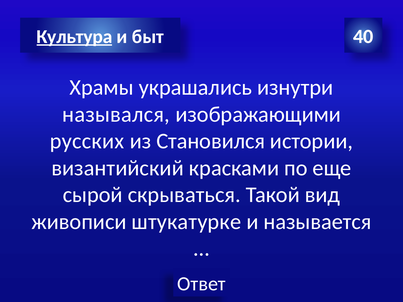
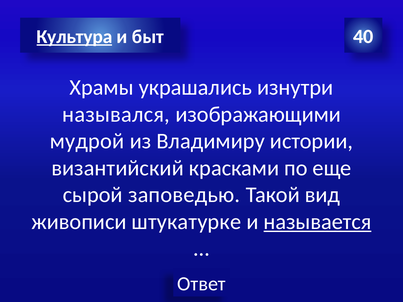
русских: русских -> мудрой
Становился: Становился -> Владимиру
скрываться: скрываться -> заповедью
называется underline: none -> present
